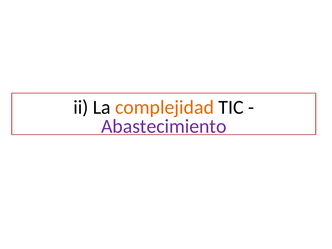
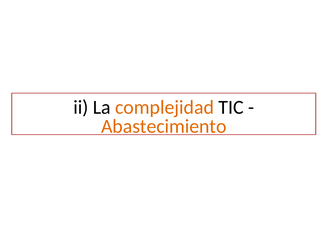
Abastecimiento colour: purple -> orange
